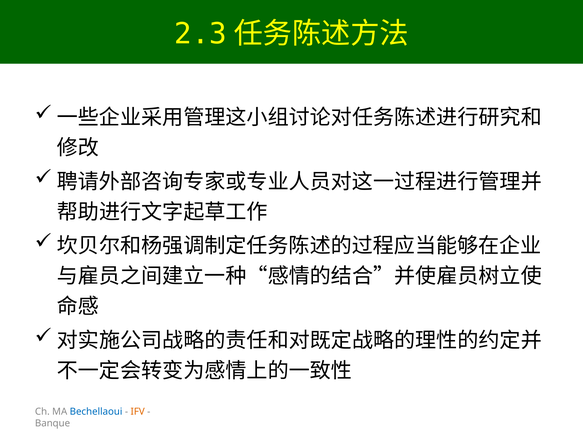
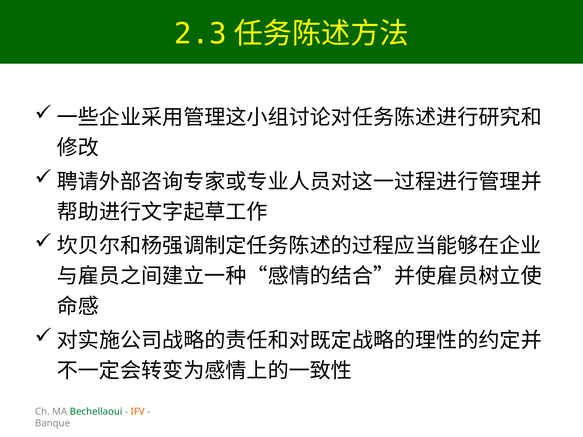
Bechellaoui colour: blue -> green
